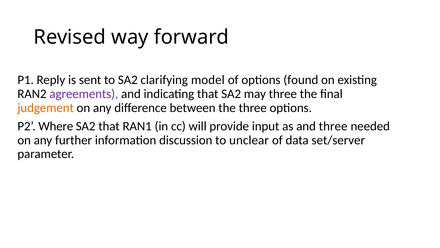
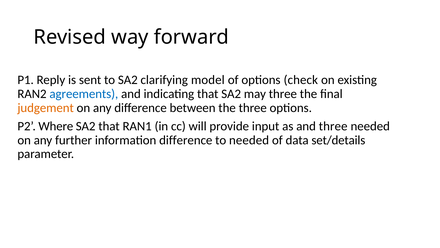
found: found -> check
agreements colour: purple -> blue
information discussion: discussion -> difference
to unclear: unclear -> needed
set/server: set/server -> set/details
